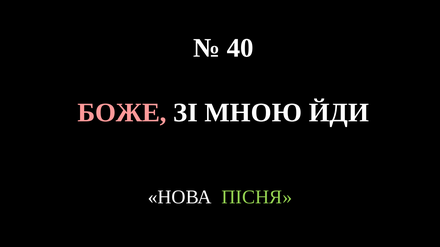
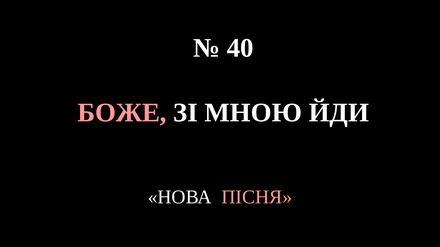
ПІСНЯ colour: light green -> pink
